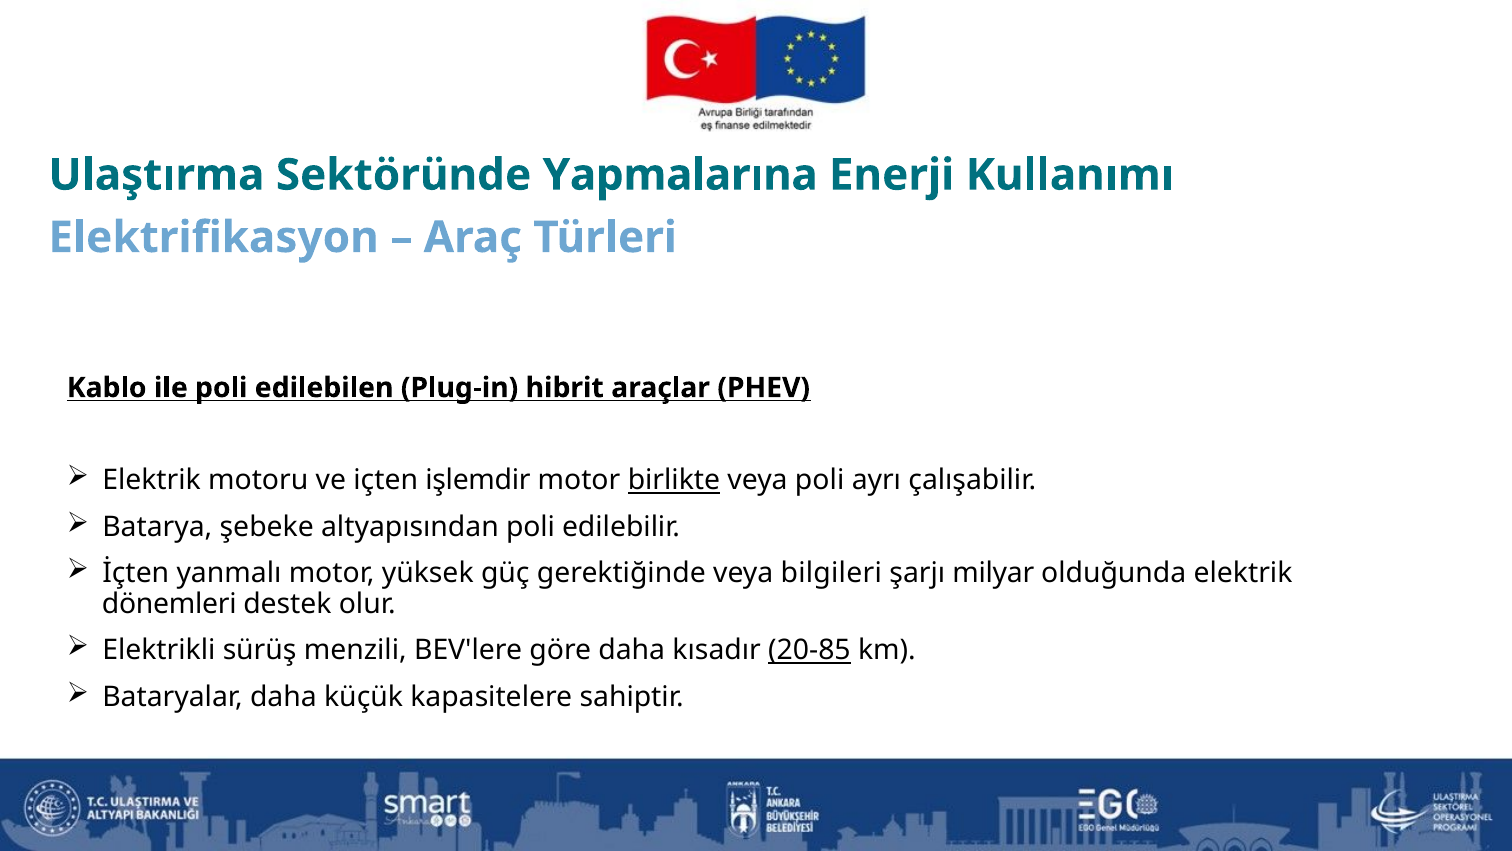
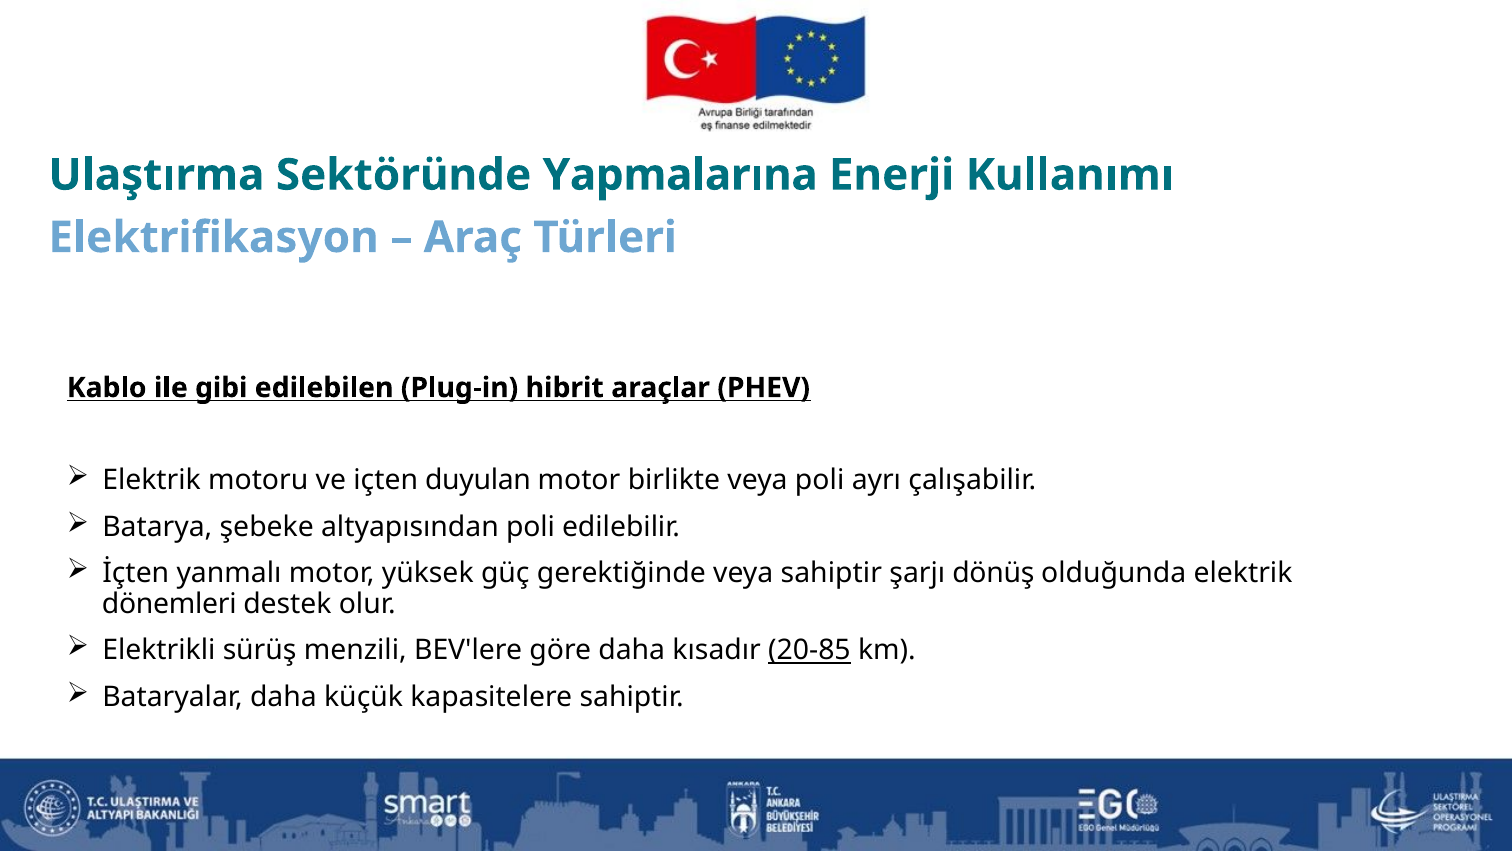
ile poli: poli -> gibi
işlemdir: işlemdir -> duyulan
birlikte underline: present -> none
veya bilgileri: bilgileri -> sahiptir
milyar: milyar -> dönüş
